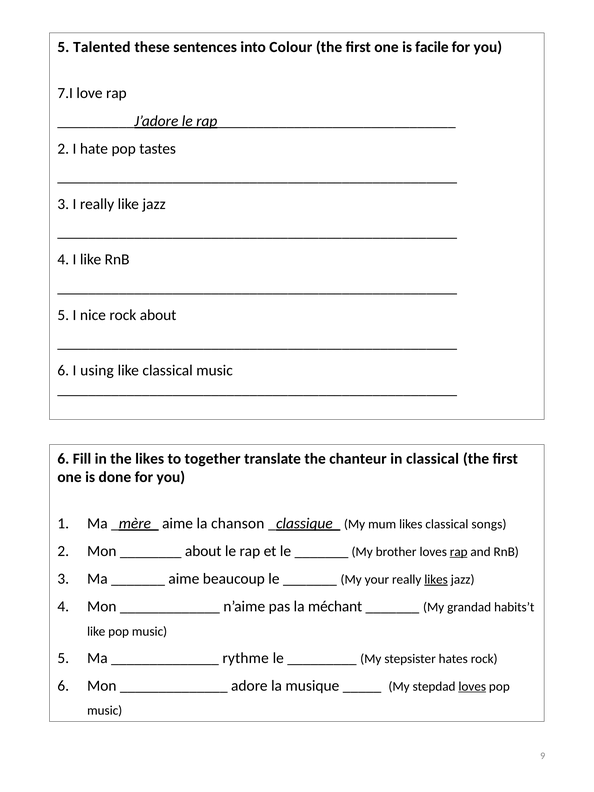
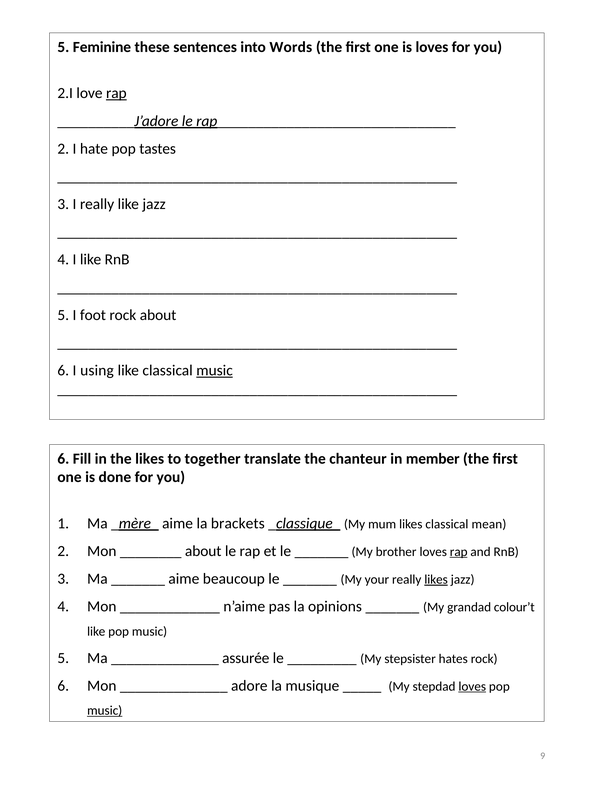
Talented: Talented -> Feminine
Colour: Colour -> Words
is facile: facile -> loves
7.I: 7.I -> 2.I
rap at (116, 93) underline: none -> present
nice: nice -> foot
music at (215, 370) underline: none -> present
in classical: classical -> member
chanson: chanson -> brackets
songs: songs -> mean
méchant: méchant -> opinions
habits’t: habits’t -> colour’t
rythme: rythme -> assurée
music at (105, 711) underline: none -> present
